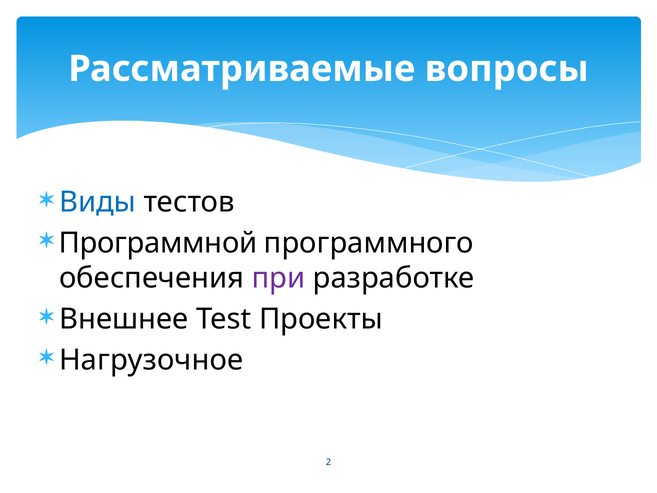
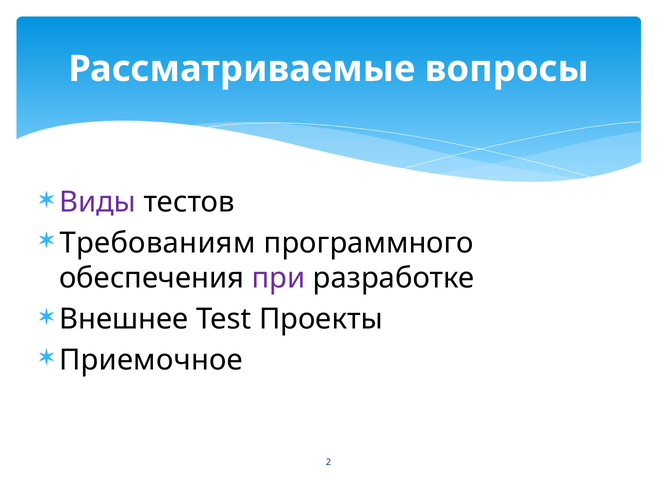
Виды colour: blue -> purple
Программной: Программной -> Требованиям
Нагрузочное: Нагрузочное -> Приемочное
